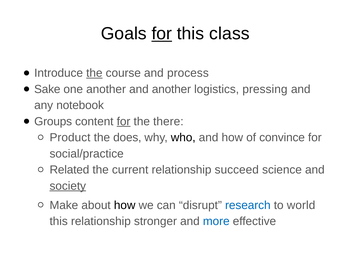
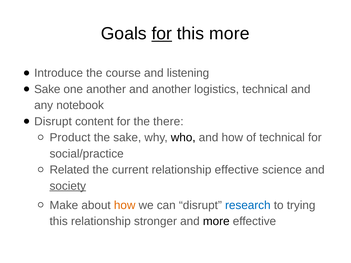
this class: class -> more
the at (94, 73) underline: present -> none
process: process -> listening
logistics pressing: pressing -> technical
Groups at (53, 122): Groups -> Disrupt
for at (124, 122) underline: present -> none
the does: does -> sake
of convince: convince -> technical
relationship succeed: succeed -> effective
how at (125, 205) colour: black -> orange
world: world -> trying
more at (216, 222) colour: blue -> black
